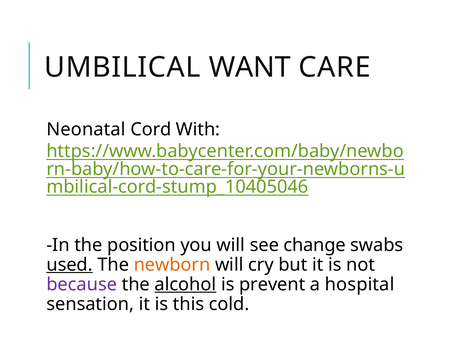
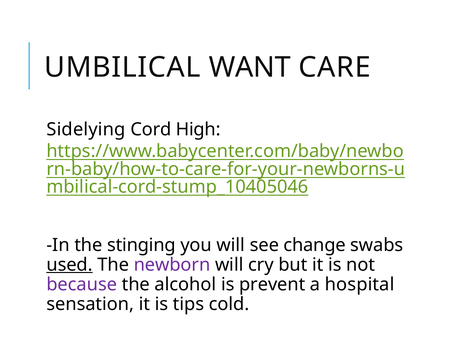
Neonatal: Neonatal -> Sidelying
With: With -> High
position: position -> stinging
newborn colour: orange -> purple
alcohol underline: present -> none
this: this -> tips
